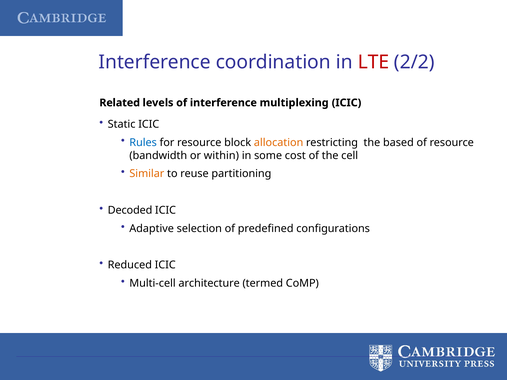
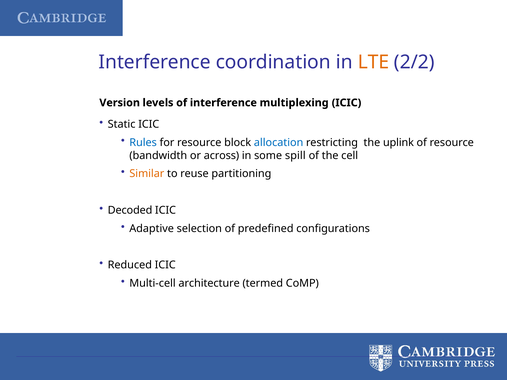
LTE colour: red -> orange
Related: Related -> Version
allocation colour: orange -> blue
based: based -> uplink
within: within -> across
cost: cost -> spill
